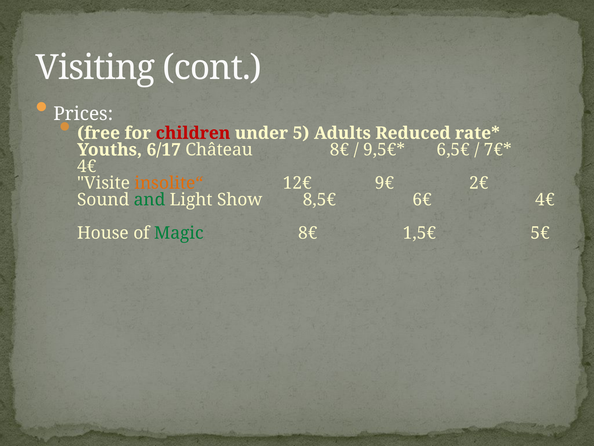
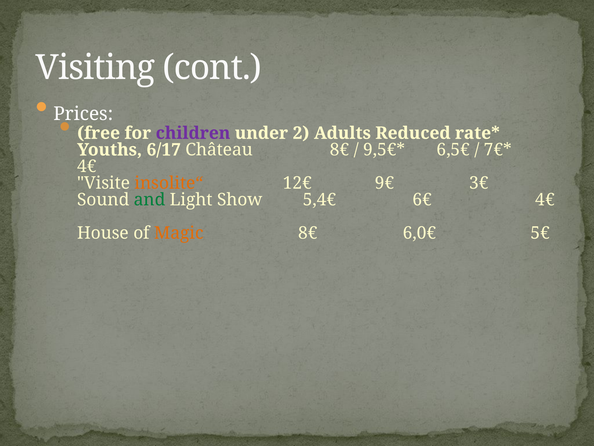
children colour: red -> purple
5: 5 -> 2
2€: 2€ -> 3€
8,5€: 8,5€ -> 5,4€
Magic colour: green -> orange
1,5€: 1,5€ -> 6,0€
